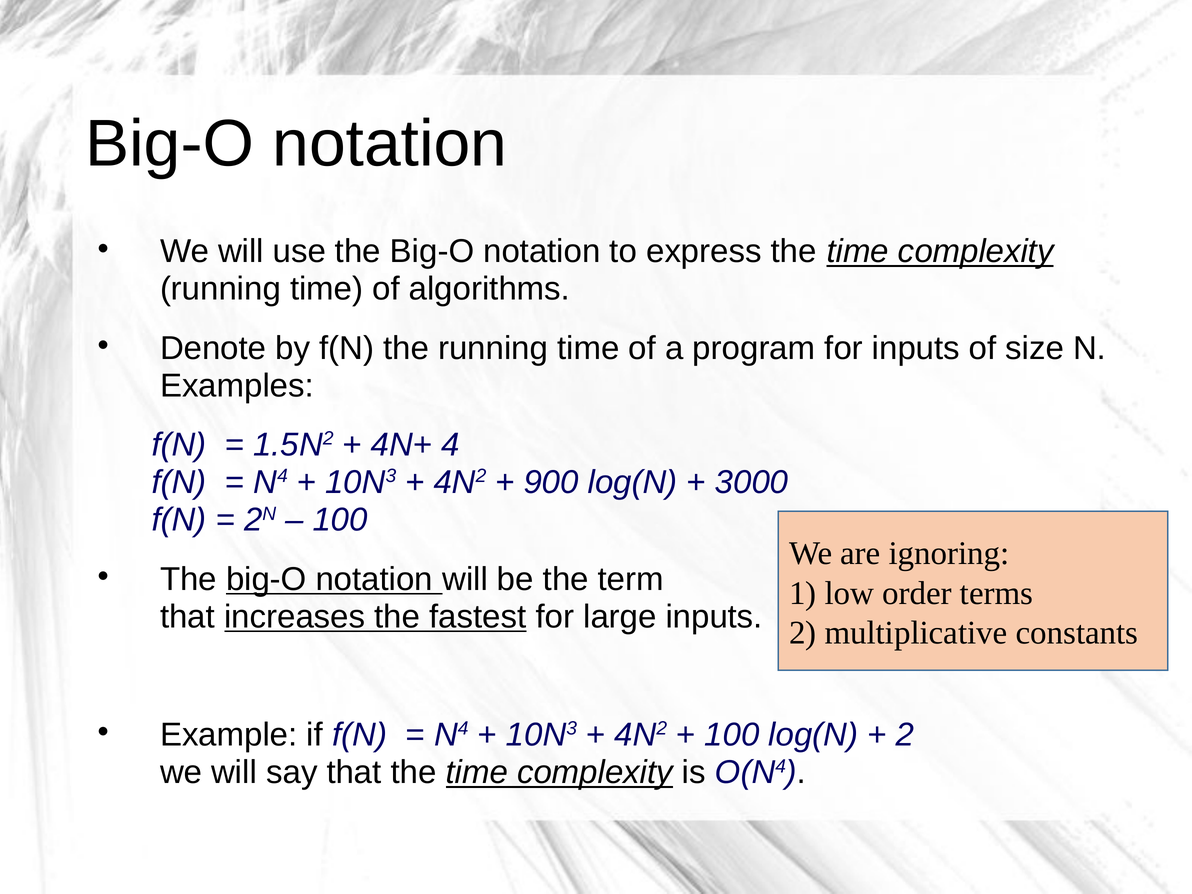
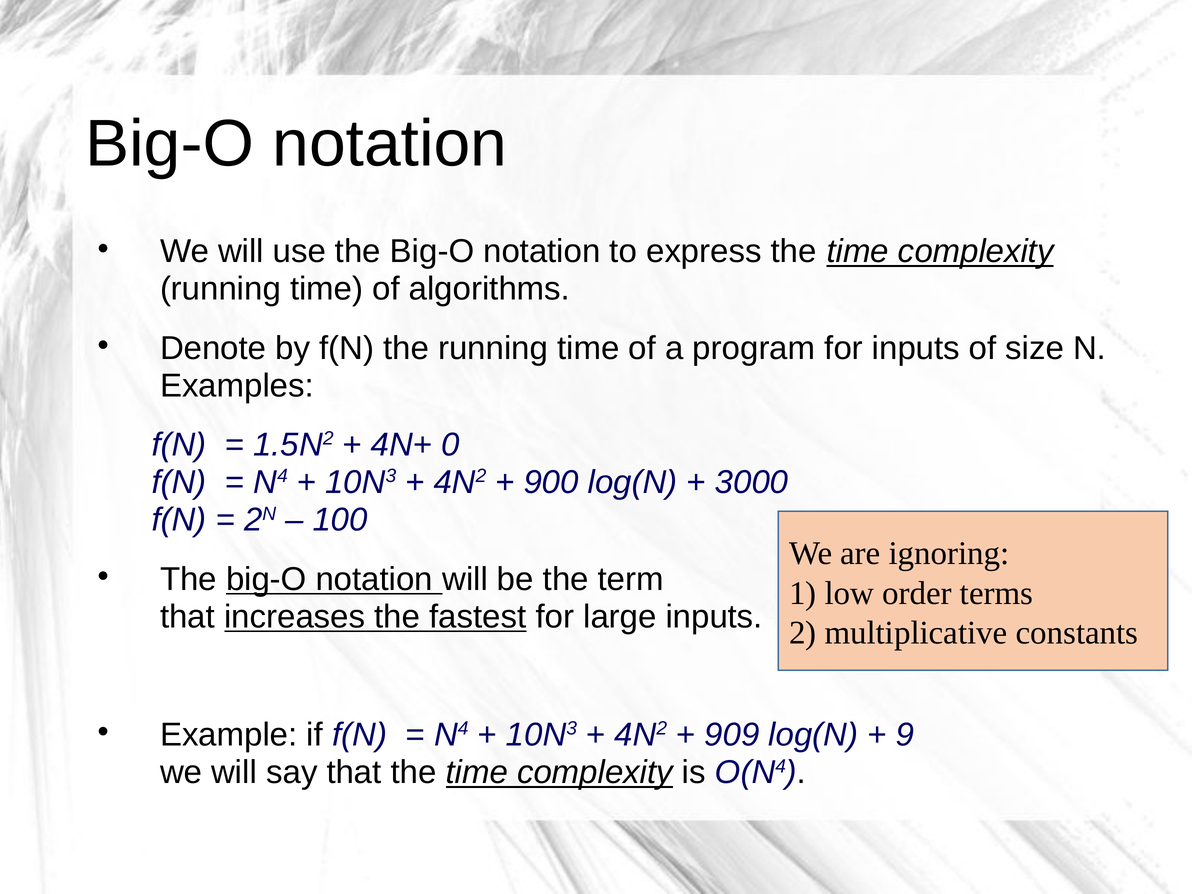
4: 4 -> 0
100 at (732, 735): 100 -> 909
2 at (905, 735): 2 -> 9
